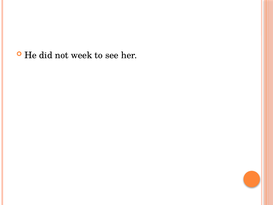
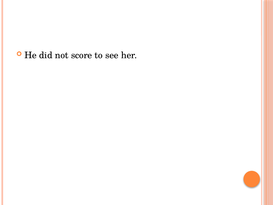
week: week -> score
